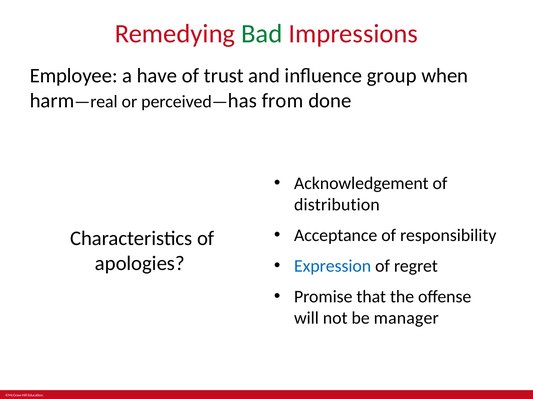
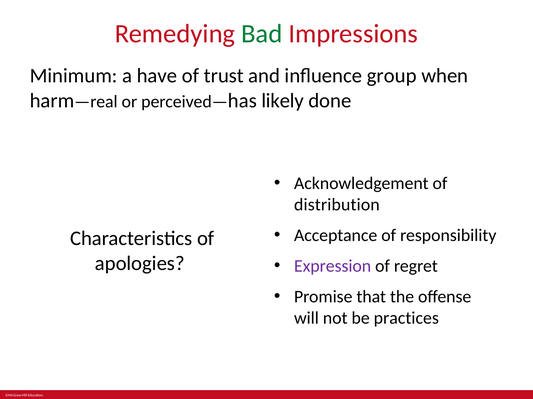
Employee: Employee -> Minimum
from: from -> likely
Expression colour: blue -> purple
manager: manager -> practices
